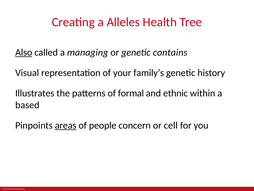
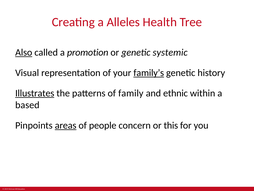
managing: managing -> promotion
contains: contains -> systemic
family’s underline: none -> present
Illustrates underline: none -> present
formal: formal -> family
cell: cell -> this
